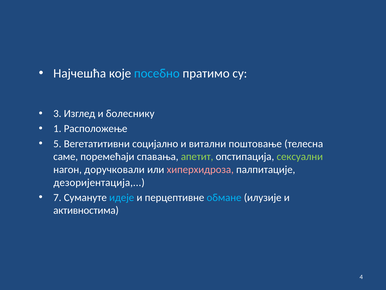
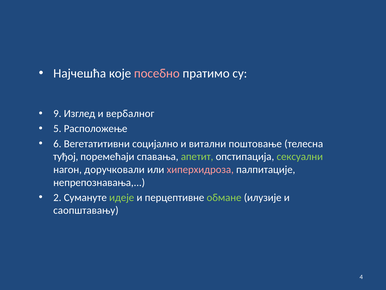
посебно colour: light blue -> pink
3: 3 -> 9
болеснику: болеснику -> вербалног
1: 1 -> 5
5: 5 -> 6
саме: саме -> туђој
дезоријентација: дезоријентација -> непрепознавања
7: 7 -> 2
идеје colour: light blue -> light green
обмане colour: light blue -> light green
активностима: активностима -> саопштавању
